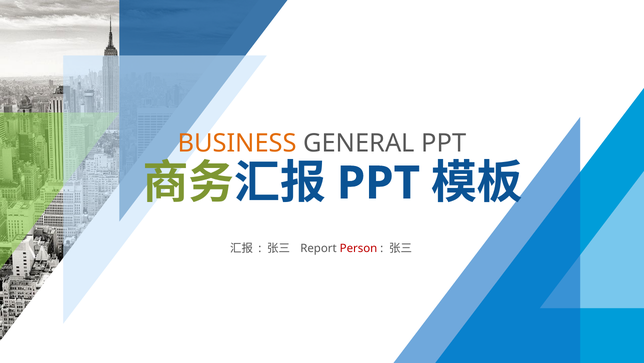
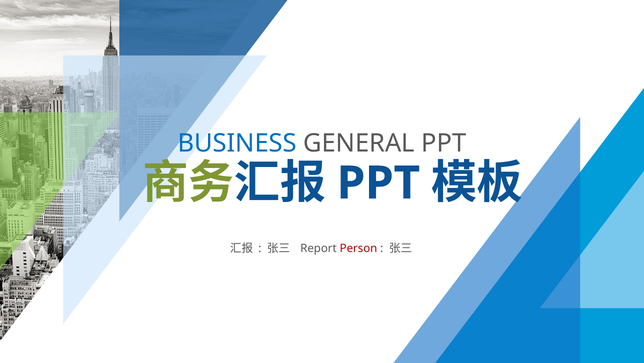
BUSINESS colour: orange -> blue
